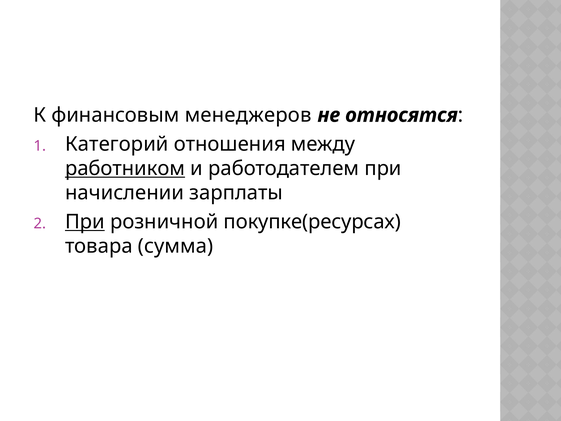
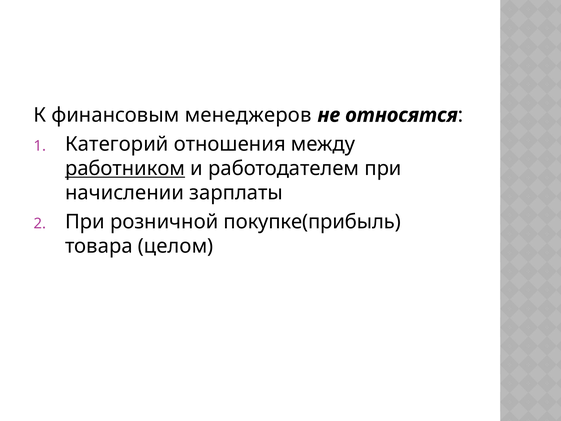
При at (85, 222) underline: present -> none
покупке(ресурсах: покупке(ресурсах -> покупке(прибыль
сумма: сумма -> целом
